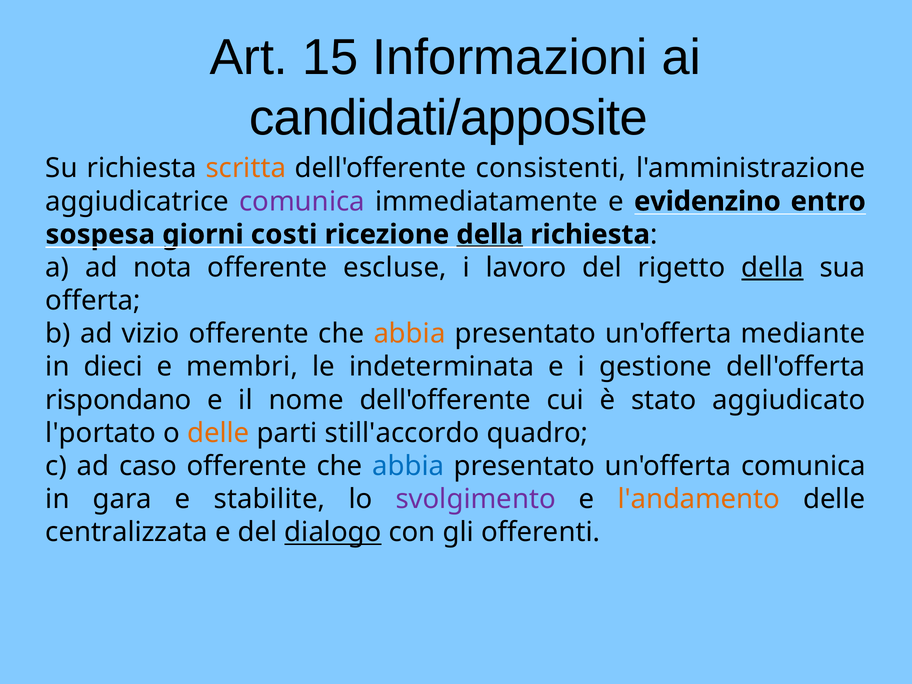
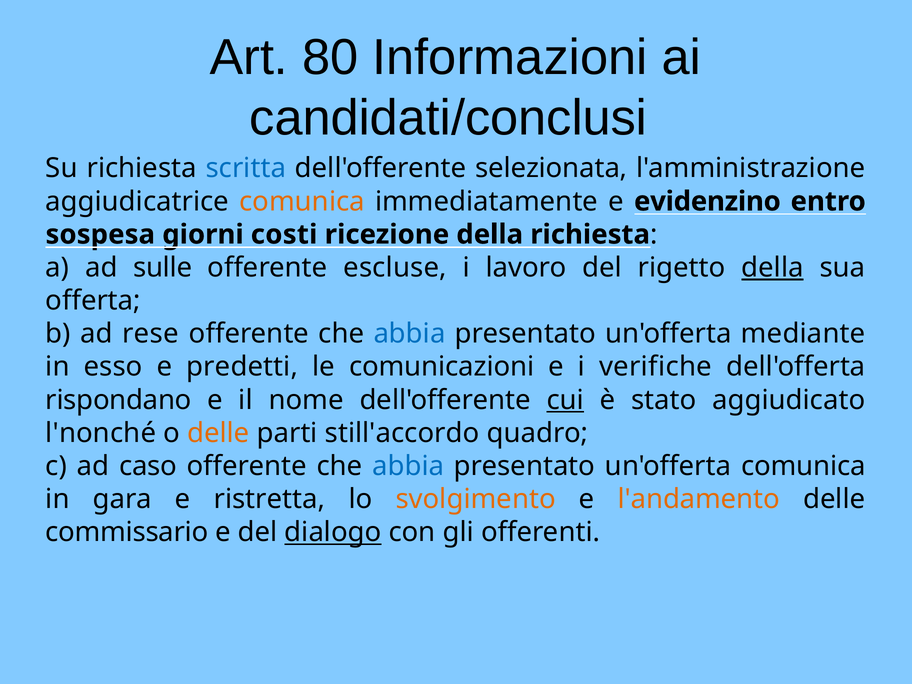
15: 15 -> 80
candidati/apposite: candidati/apposite -> candidati/conclusi
scritta colour: orange -> blue
consistenti: consistenti -> selezionata
comunica at (302, 201) colour: purple -> orange
della at (490, 234) underline: present -> none
nota: nota -> sulle
vizio: vizio -> rese
abbia at (410, 334) colour: orange -> blue
dieci: dieci -> esso
membri: membri -> predetti
indeterminata: indeterminata -> comunicazioni
gestione: gestione -> verifiche
cui underline: none -> present
l'portato: l'portato -> l'nonché
stabilite: stabilite -> ristretta
svolgimento colour: purple -> orange
centralizzata: centralizzata -> commissario
